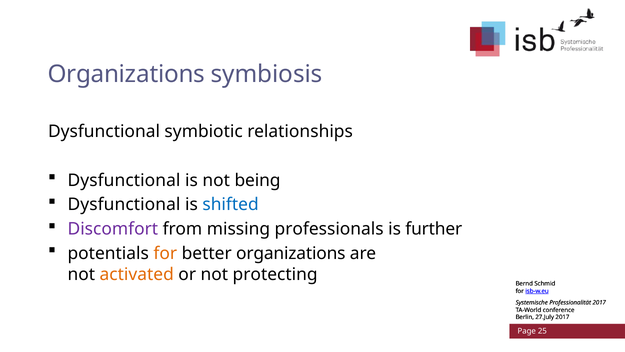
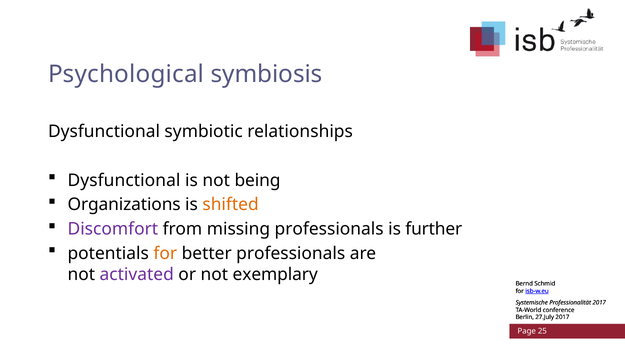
Organizations at (126, 74): Organizations -> Psychological
Dysfunctional at (124, 205): Dysfunctional -> Organizations
shifted colour: blue -> orange
better organizations: organizations -> professionals
activated colour: orange -> purple
protecting: protecting -> exemplary
